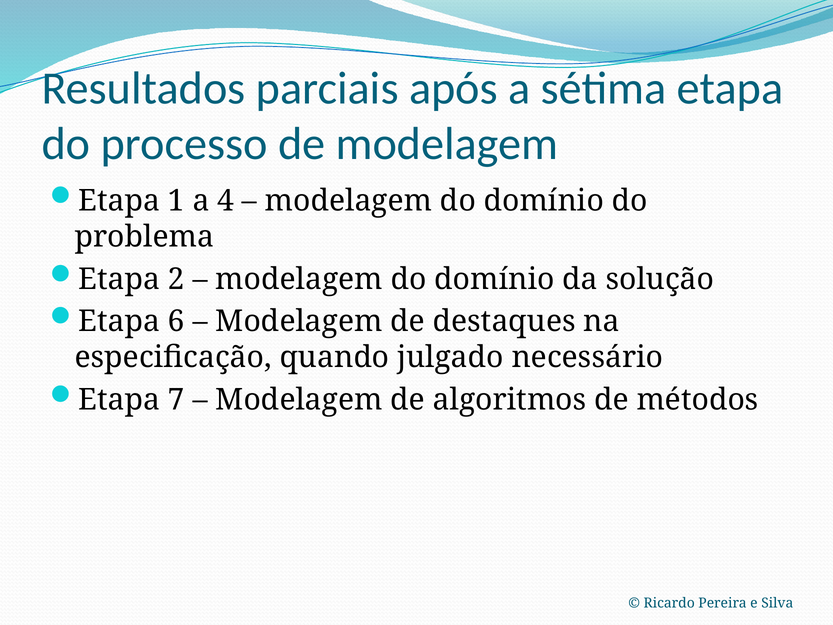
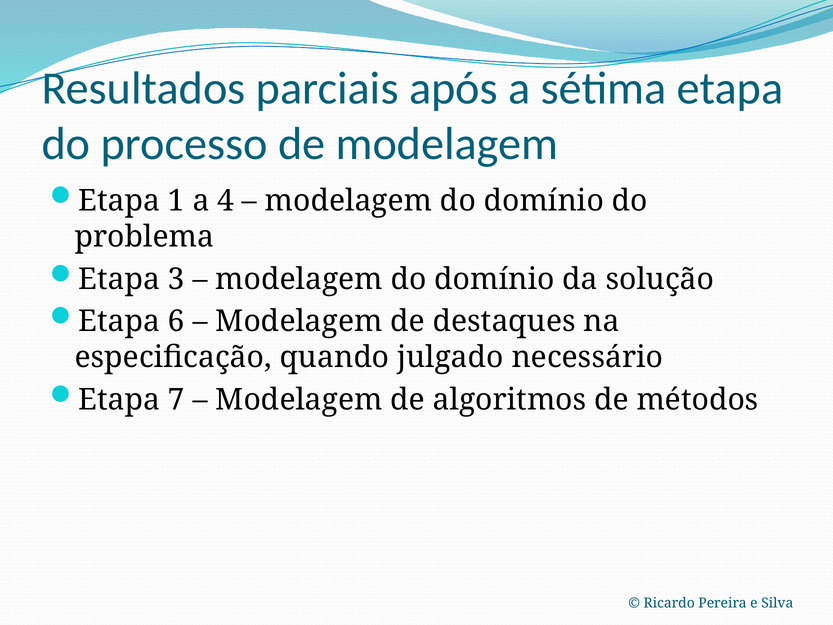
2: 2 -> 3
